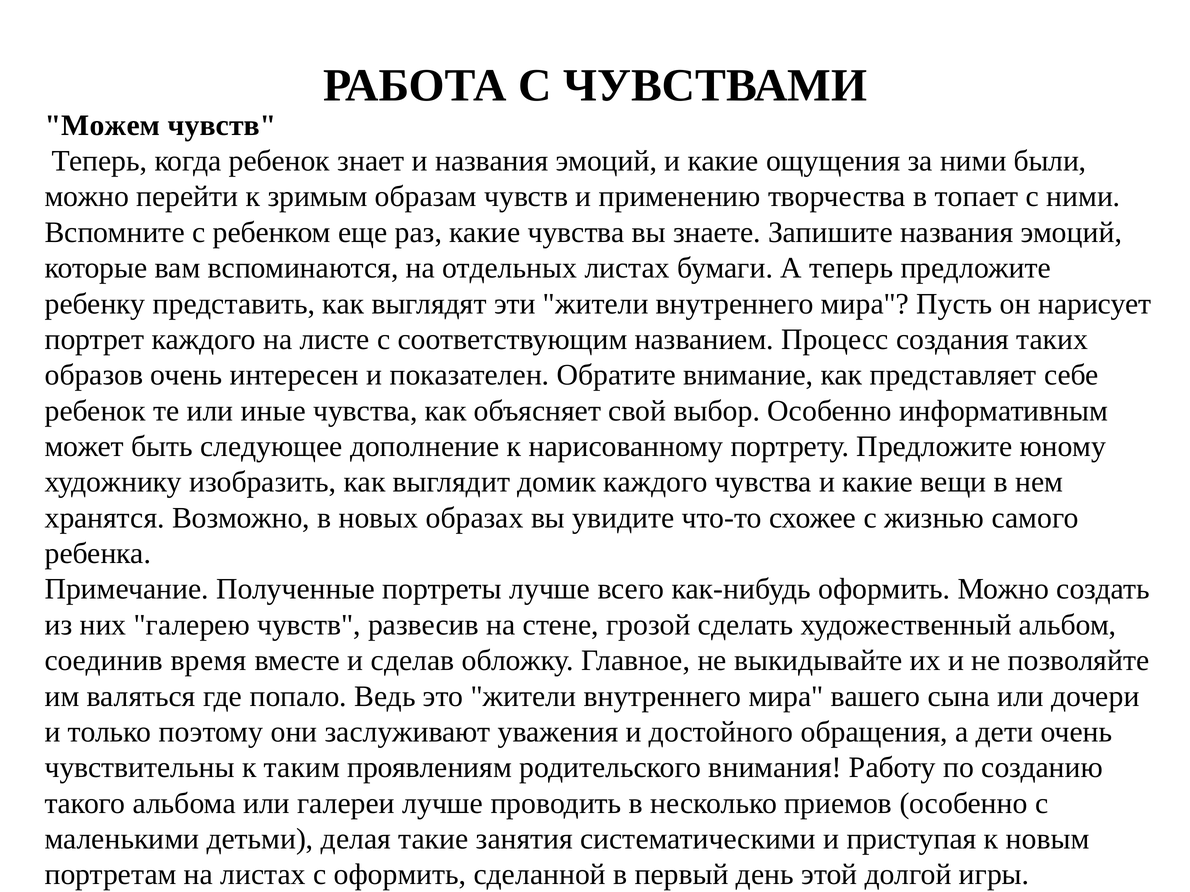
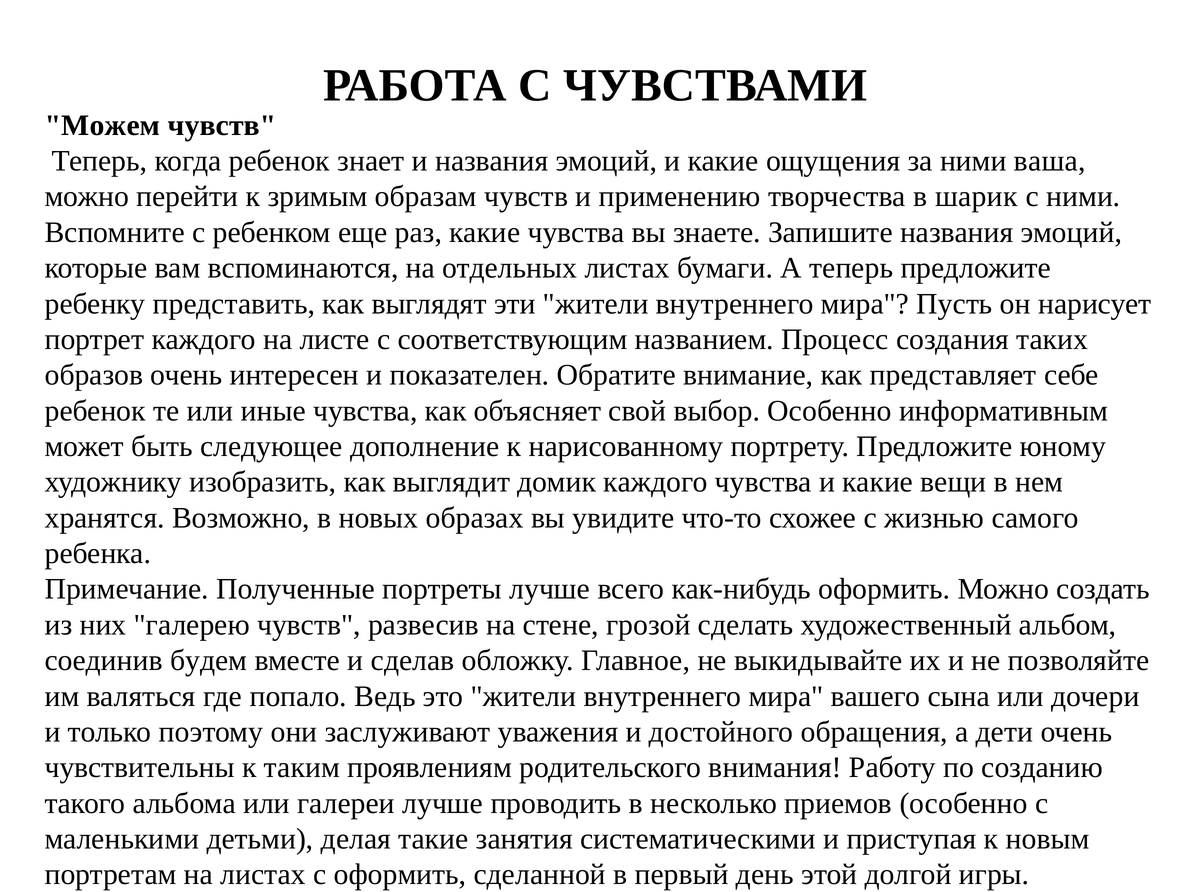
были: были -> ваша
топает: топает -> шарик
время: время -> будем
